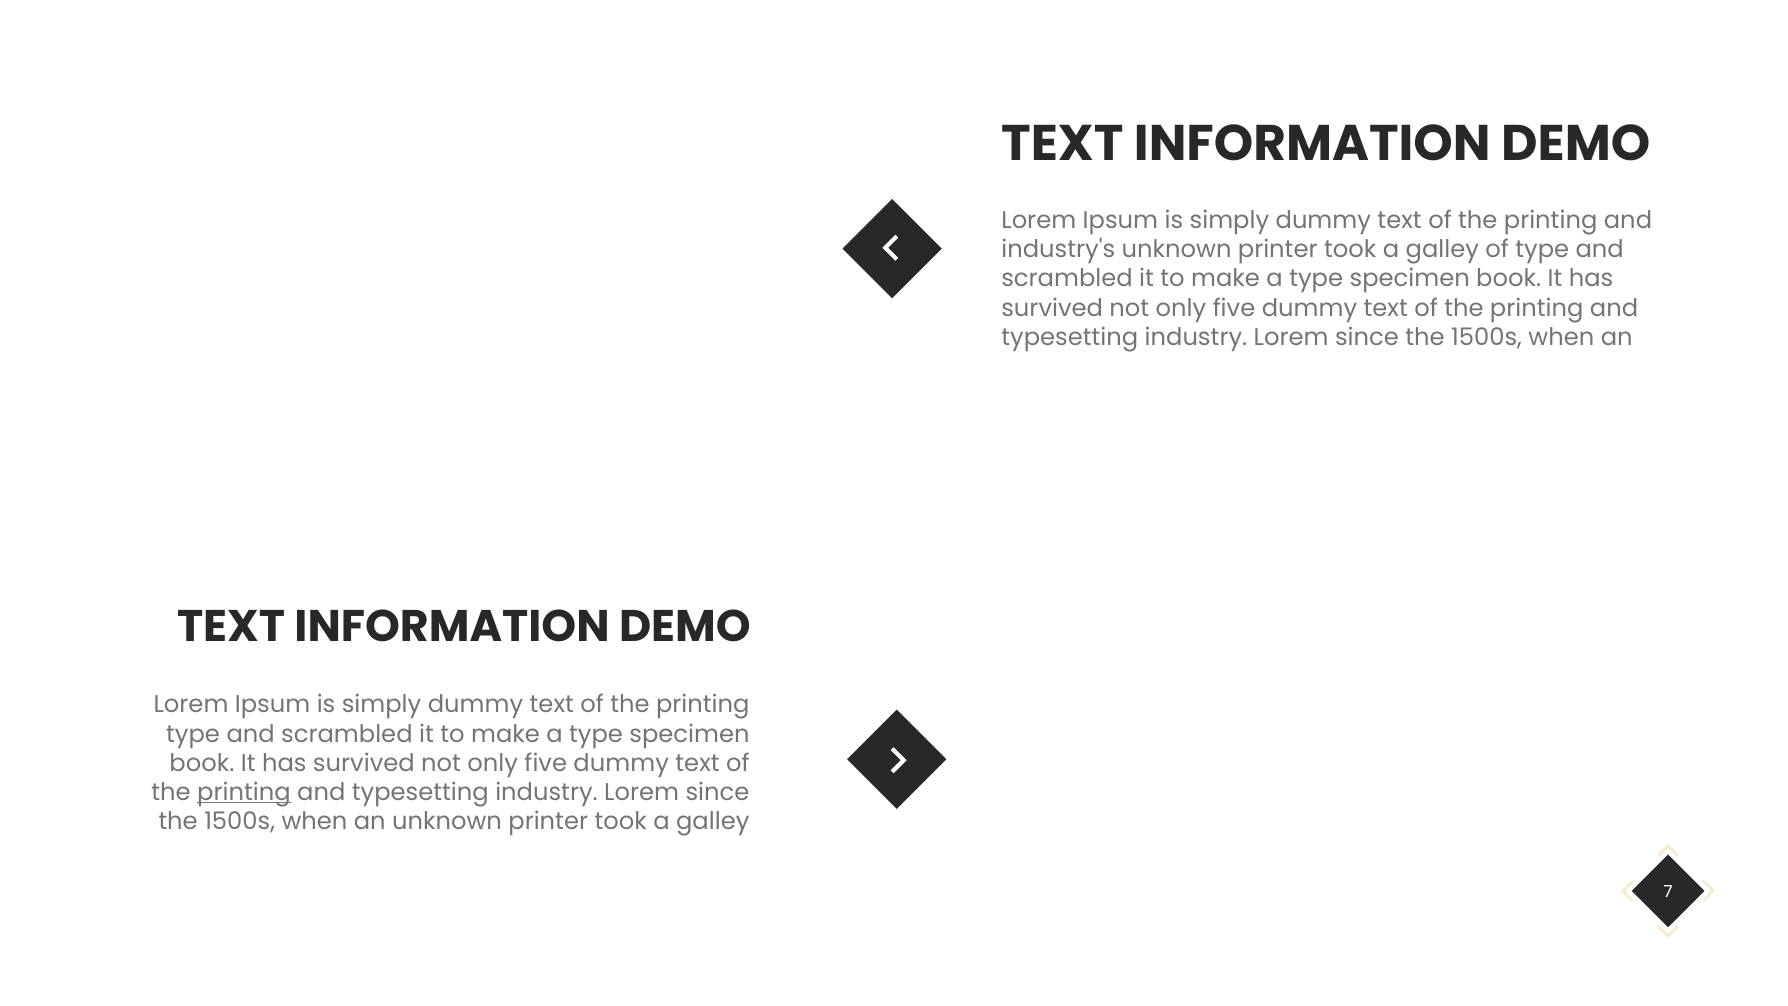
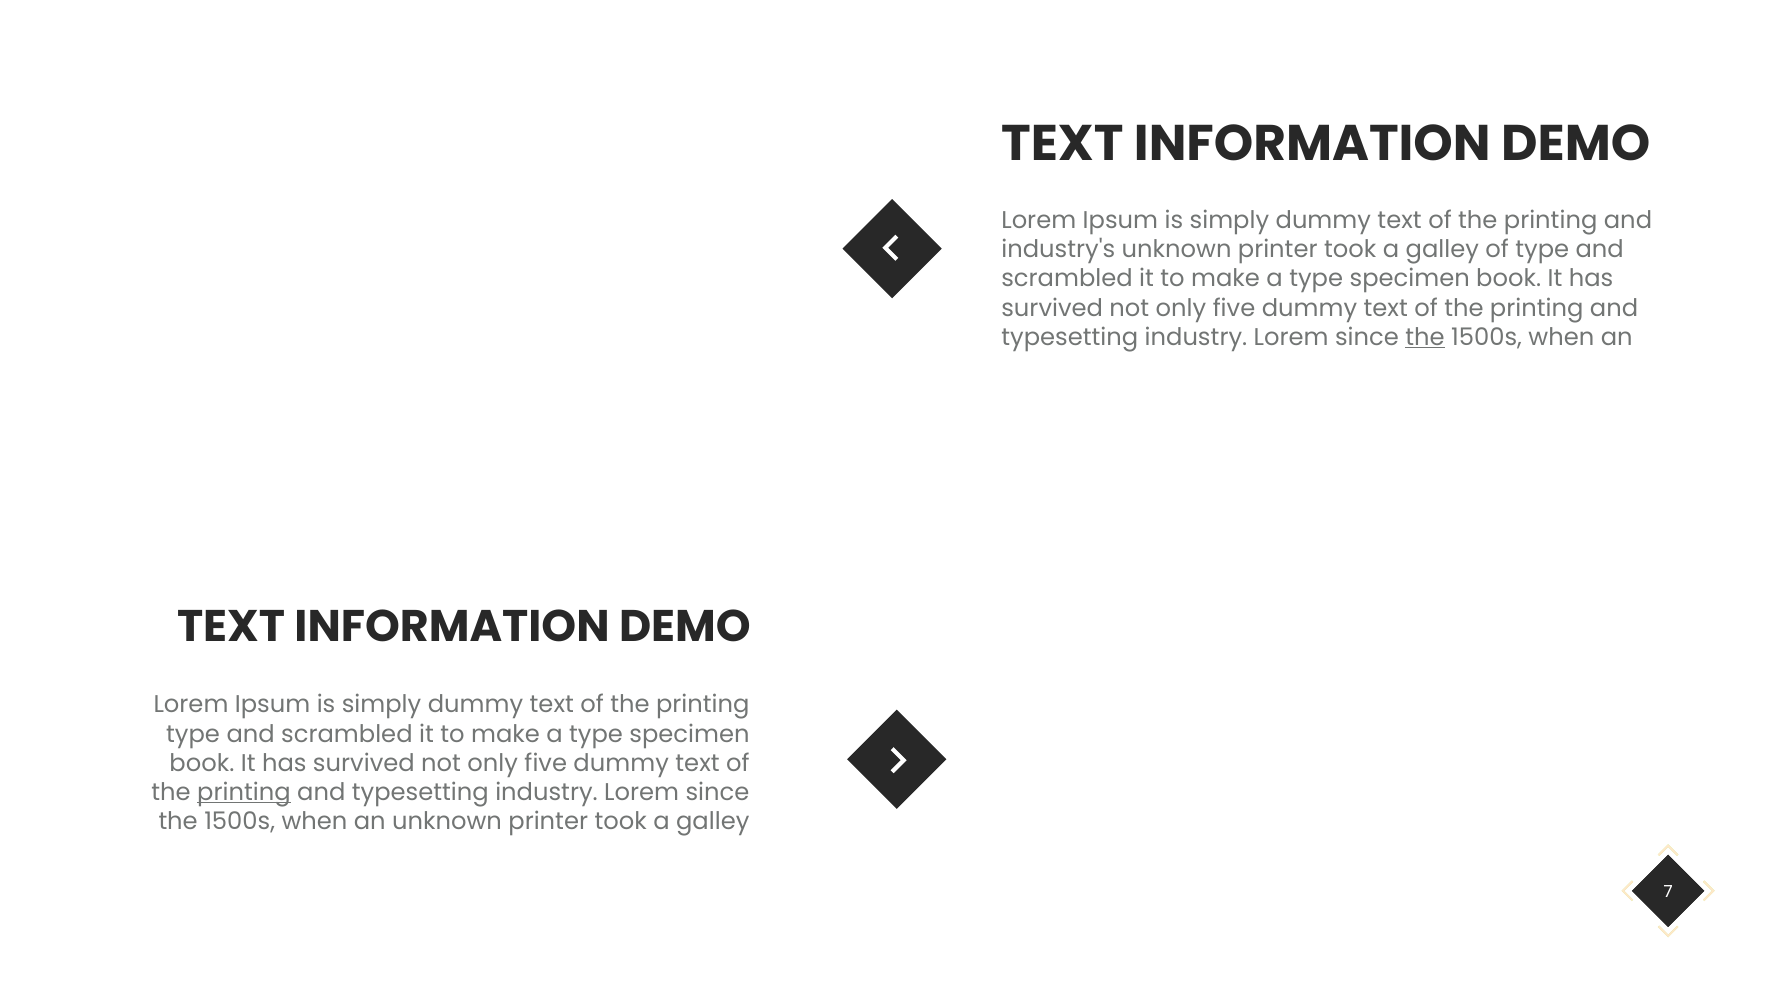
the at (1425, 337) underline: none -> present
